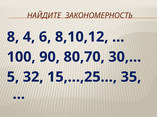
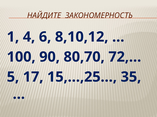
8: 8 -> 1
30,…: 30,… -> 72,…
32: 32 -> 17
